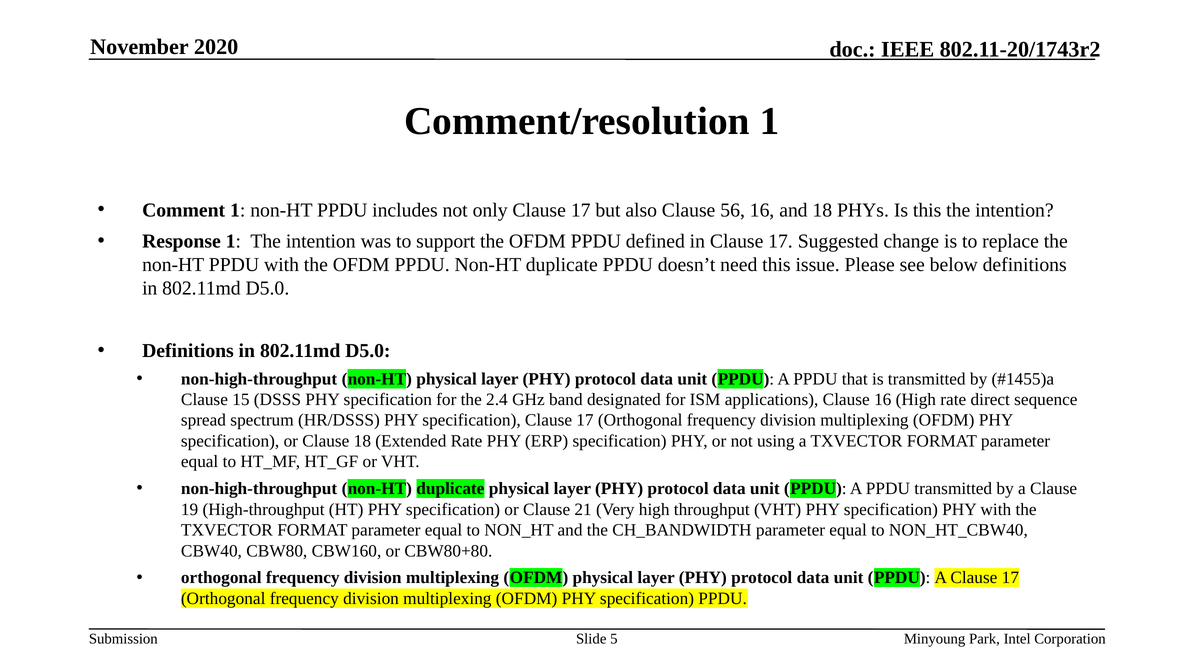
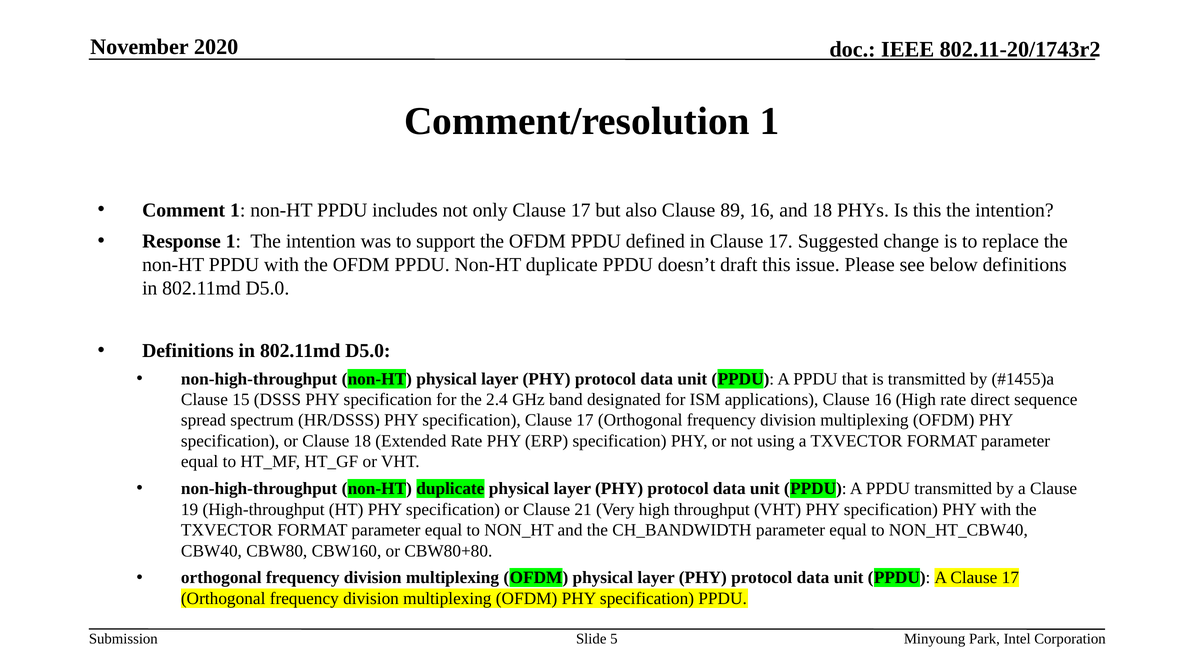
56: 56 -> 89
need: need -> draft
